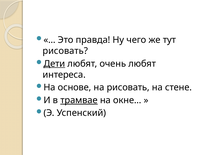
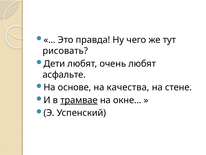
Дети underline: present -> none
интереса: интереса -> асфальте
на рисовать: рисовать -> качества
